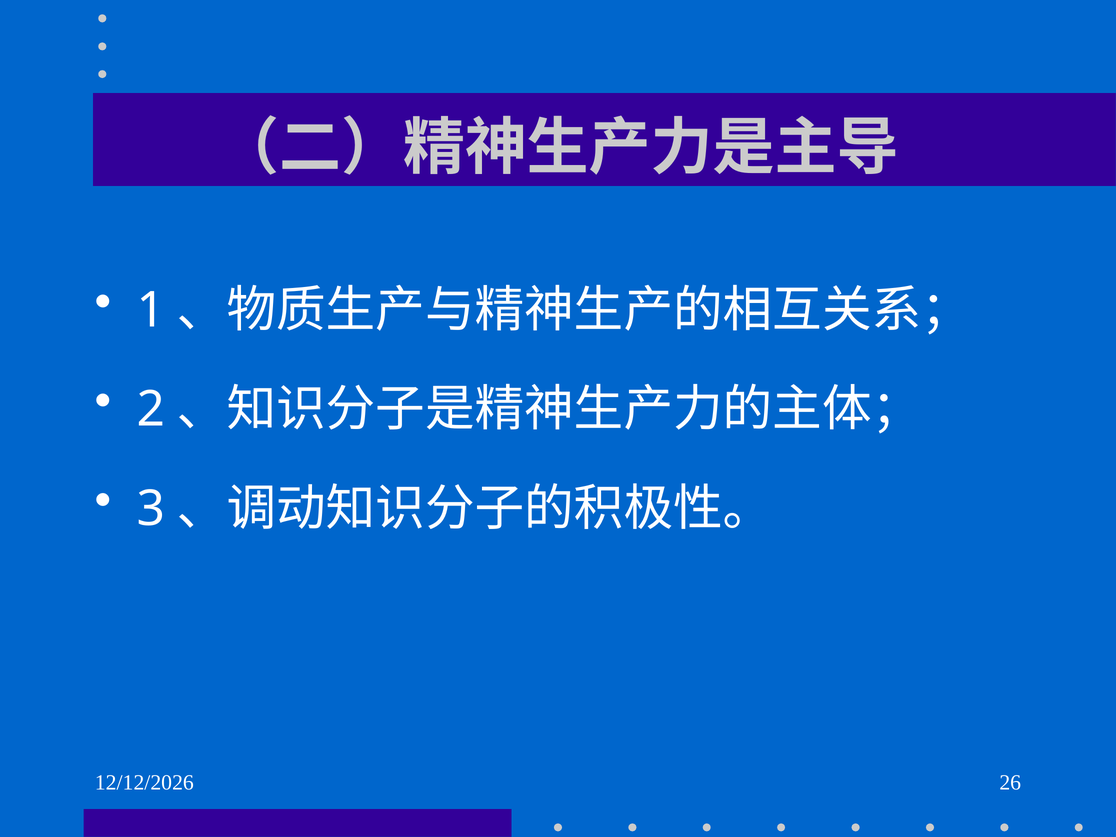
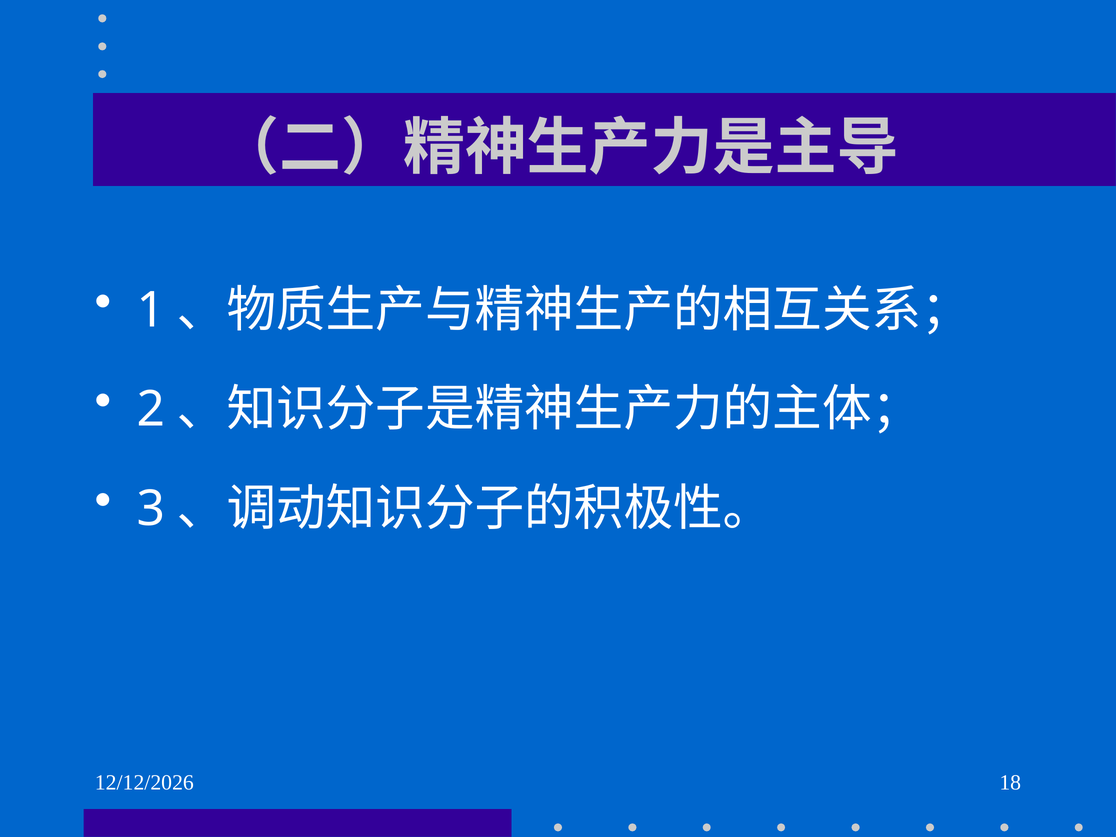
26: 26 -> 18
